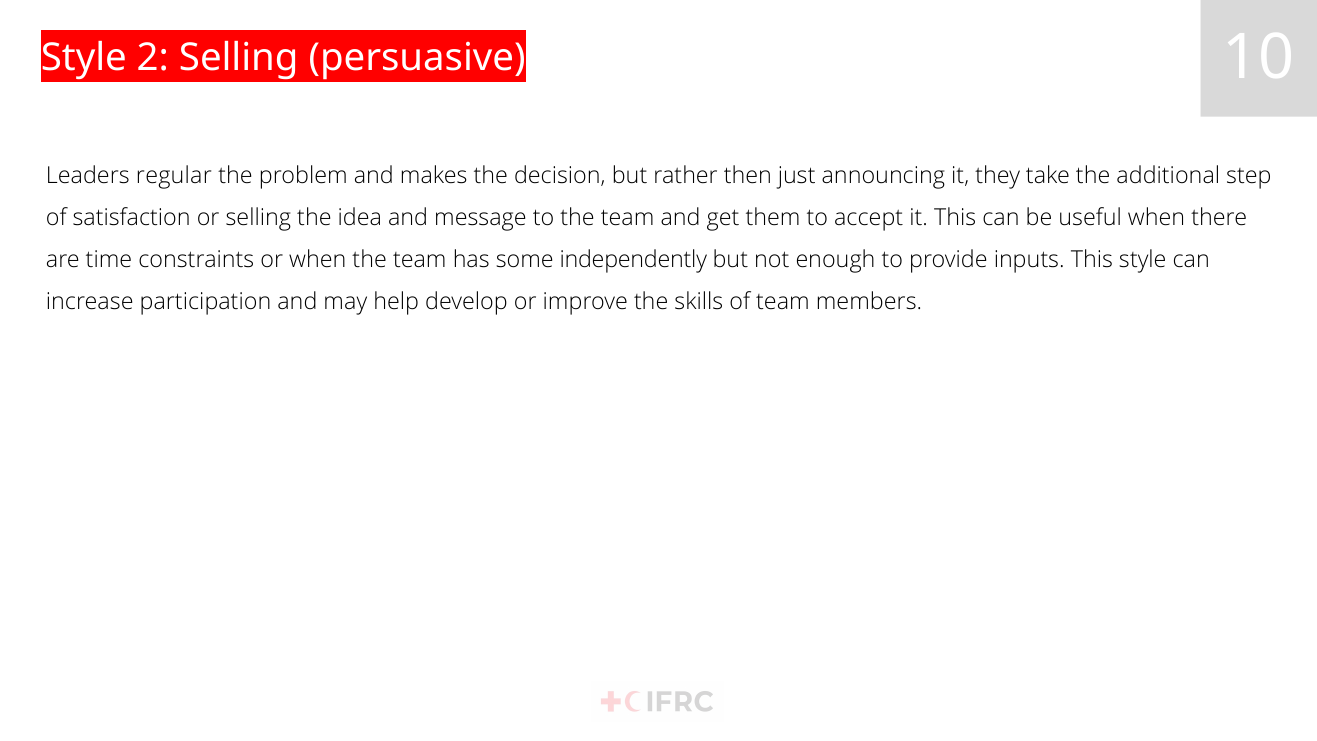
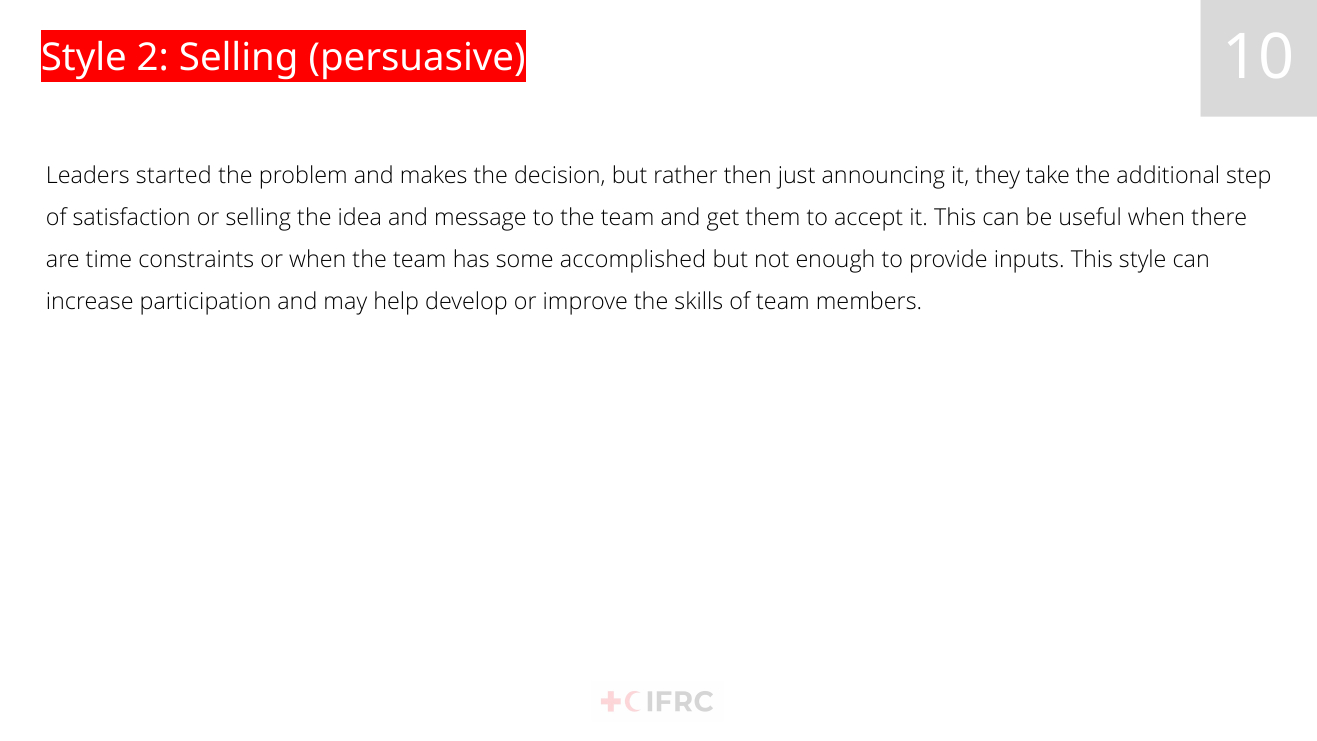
regular: regular -> started
independently: independently -> accomplished
